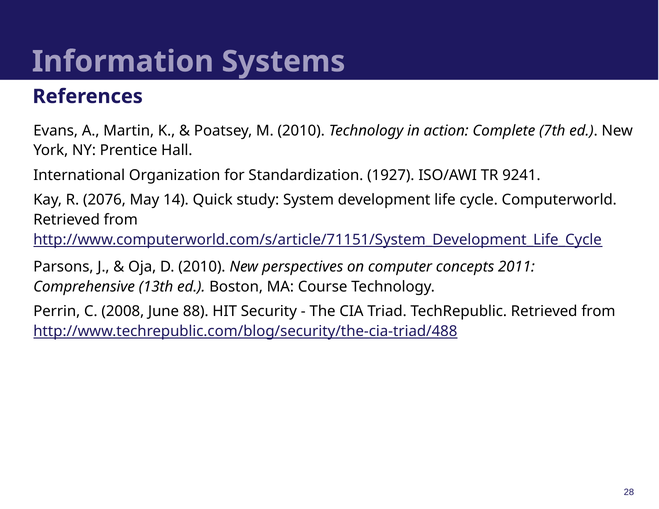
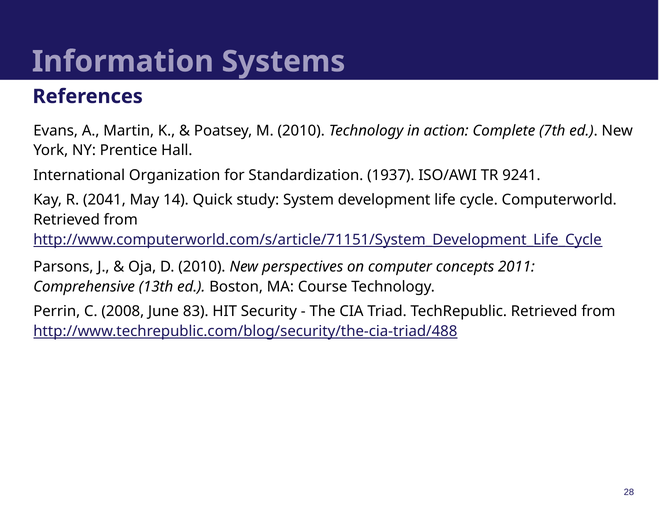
1927: 1927 -> 1937
2076: 2076 -> 2041
88: 88 -> 83
